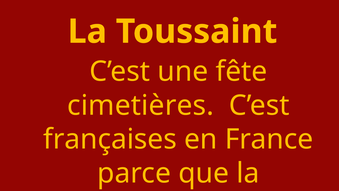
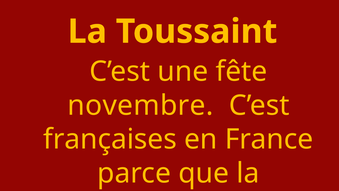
cimetières: cimetières -> novembre
